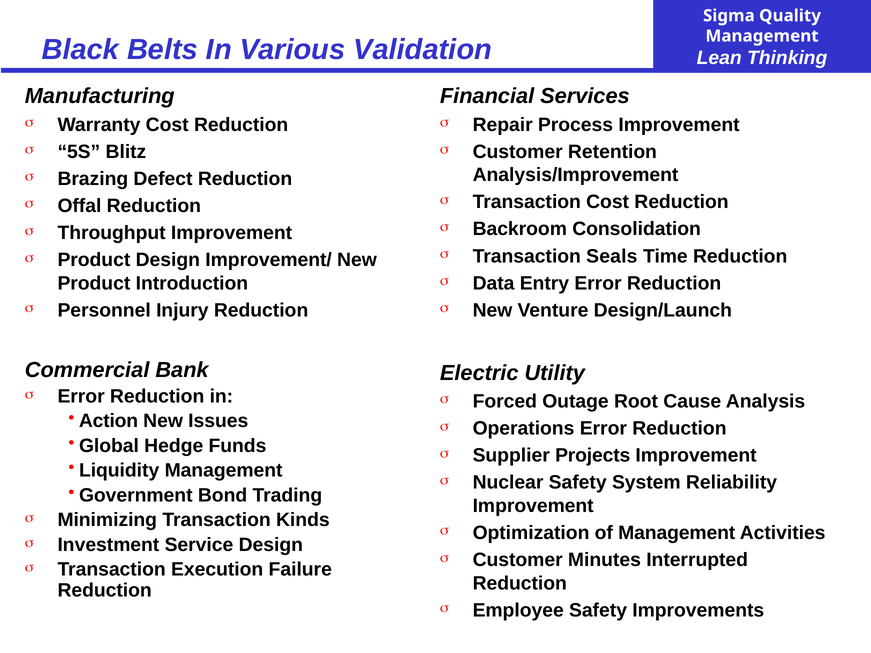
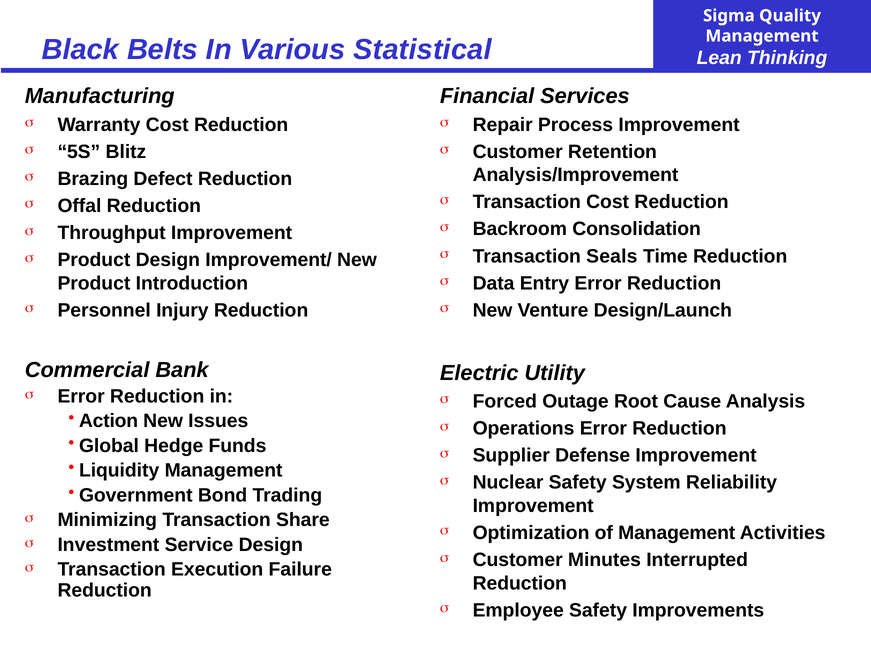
Validation: Validation -> Statistical
Projects: Projects -> Defense
Kinds: Kinds -> Share
